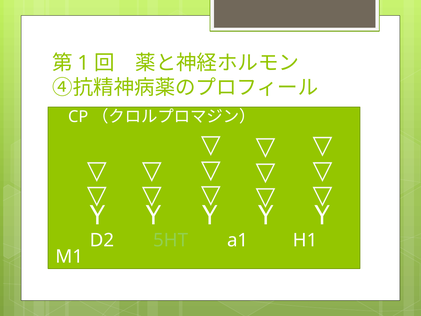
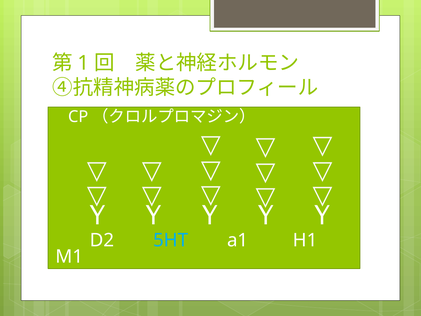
5HT colour: light green -> light blue
